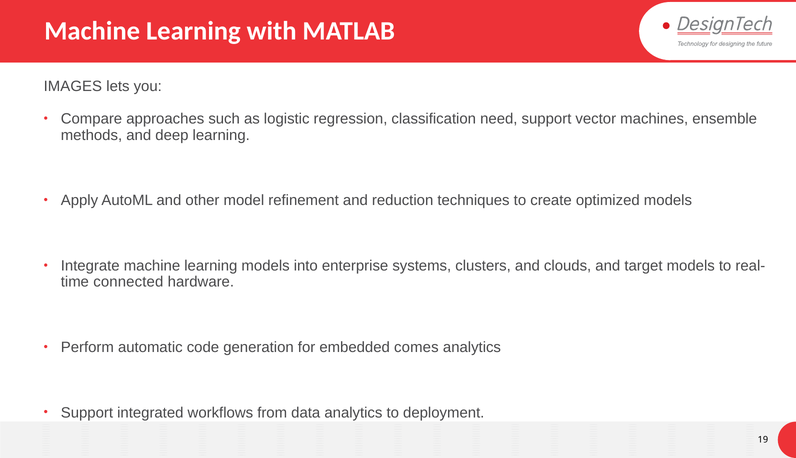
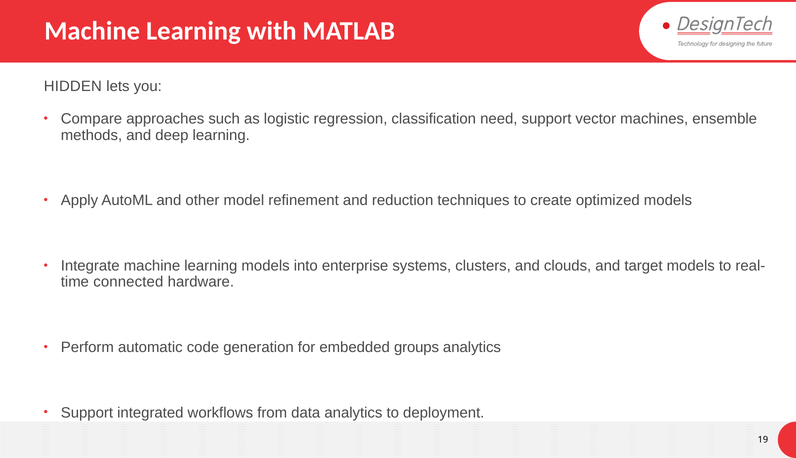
IMAGES: IMAGES -> HIDDEN
comes: comes -> groups
